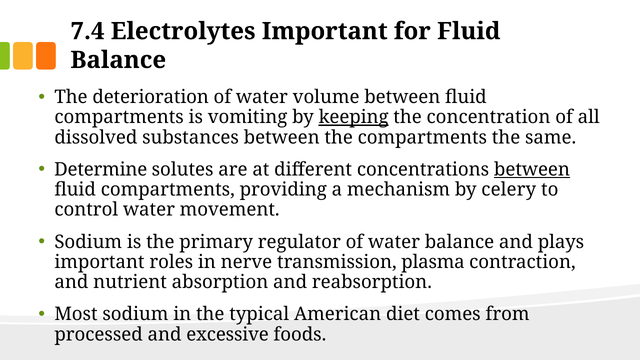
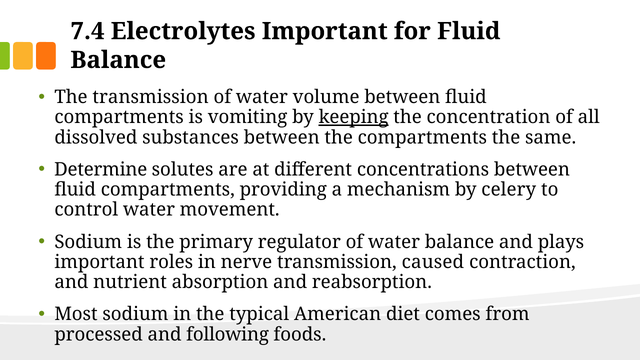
The deterioration: deterioration -> transmission
between at (532, 170) underline: present -> none
plasma: plasma -> caused
excessive: excessive -> following
